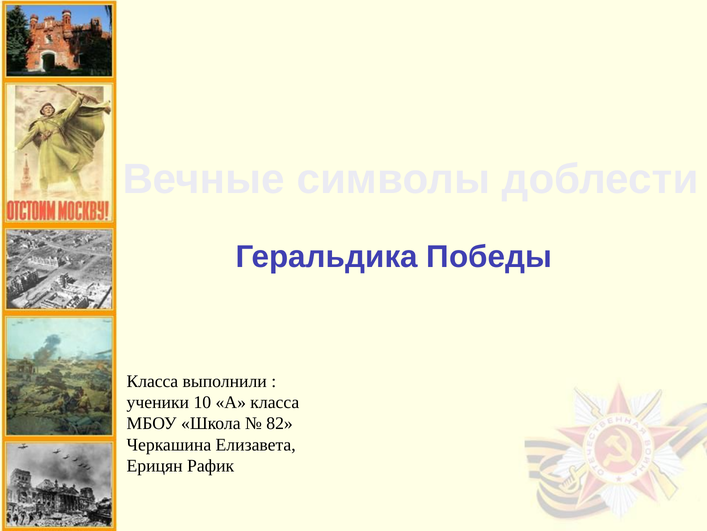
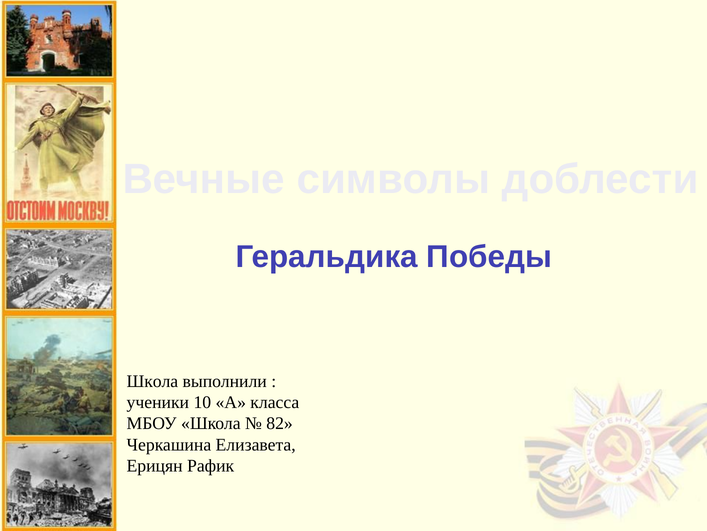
Класса at (152, 381): Класса -> Школа
